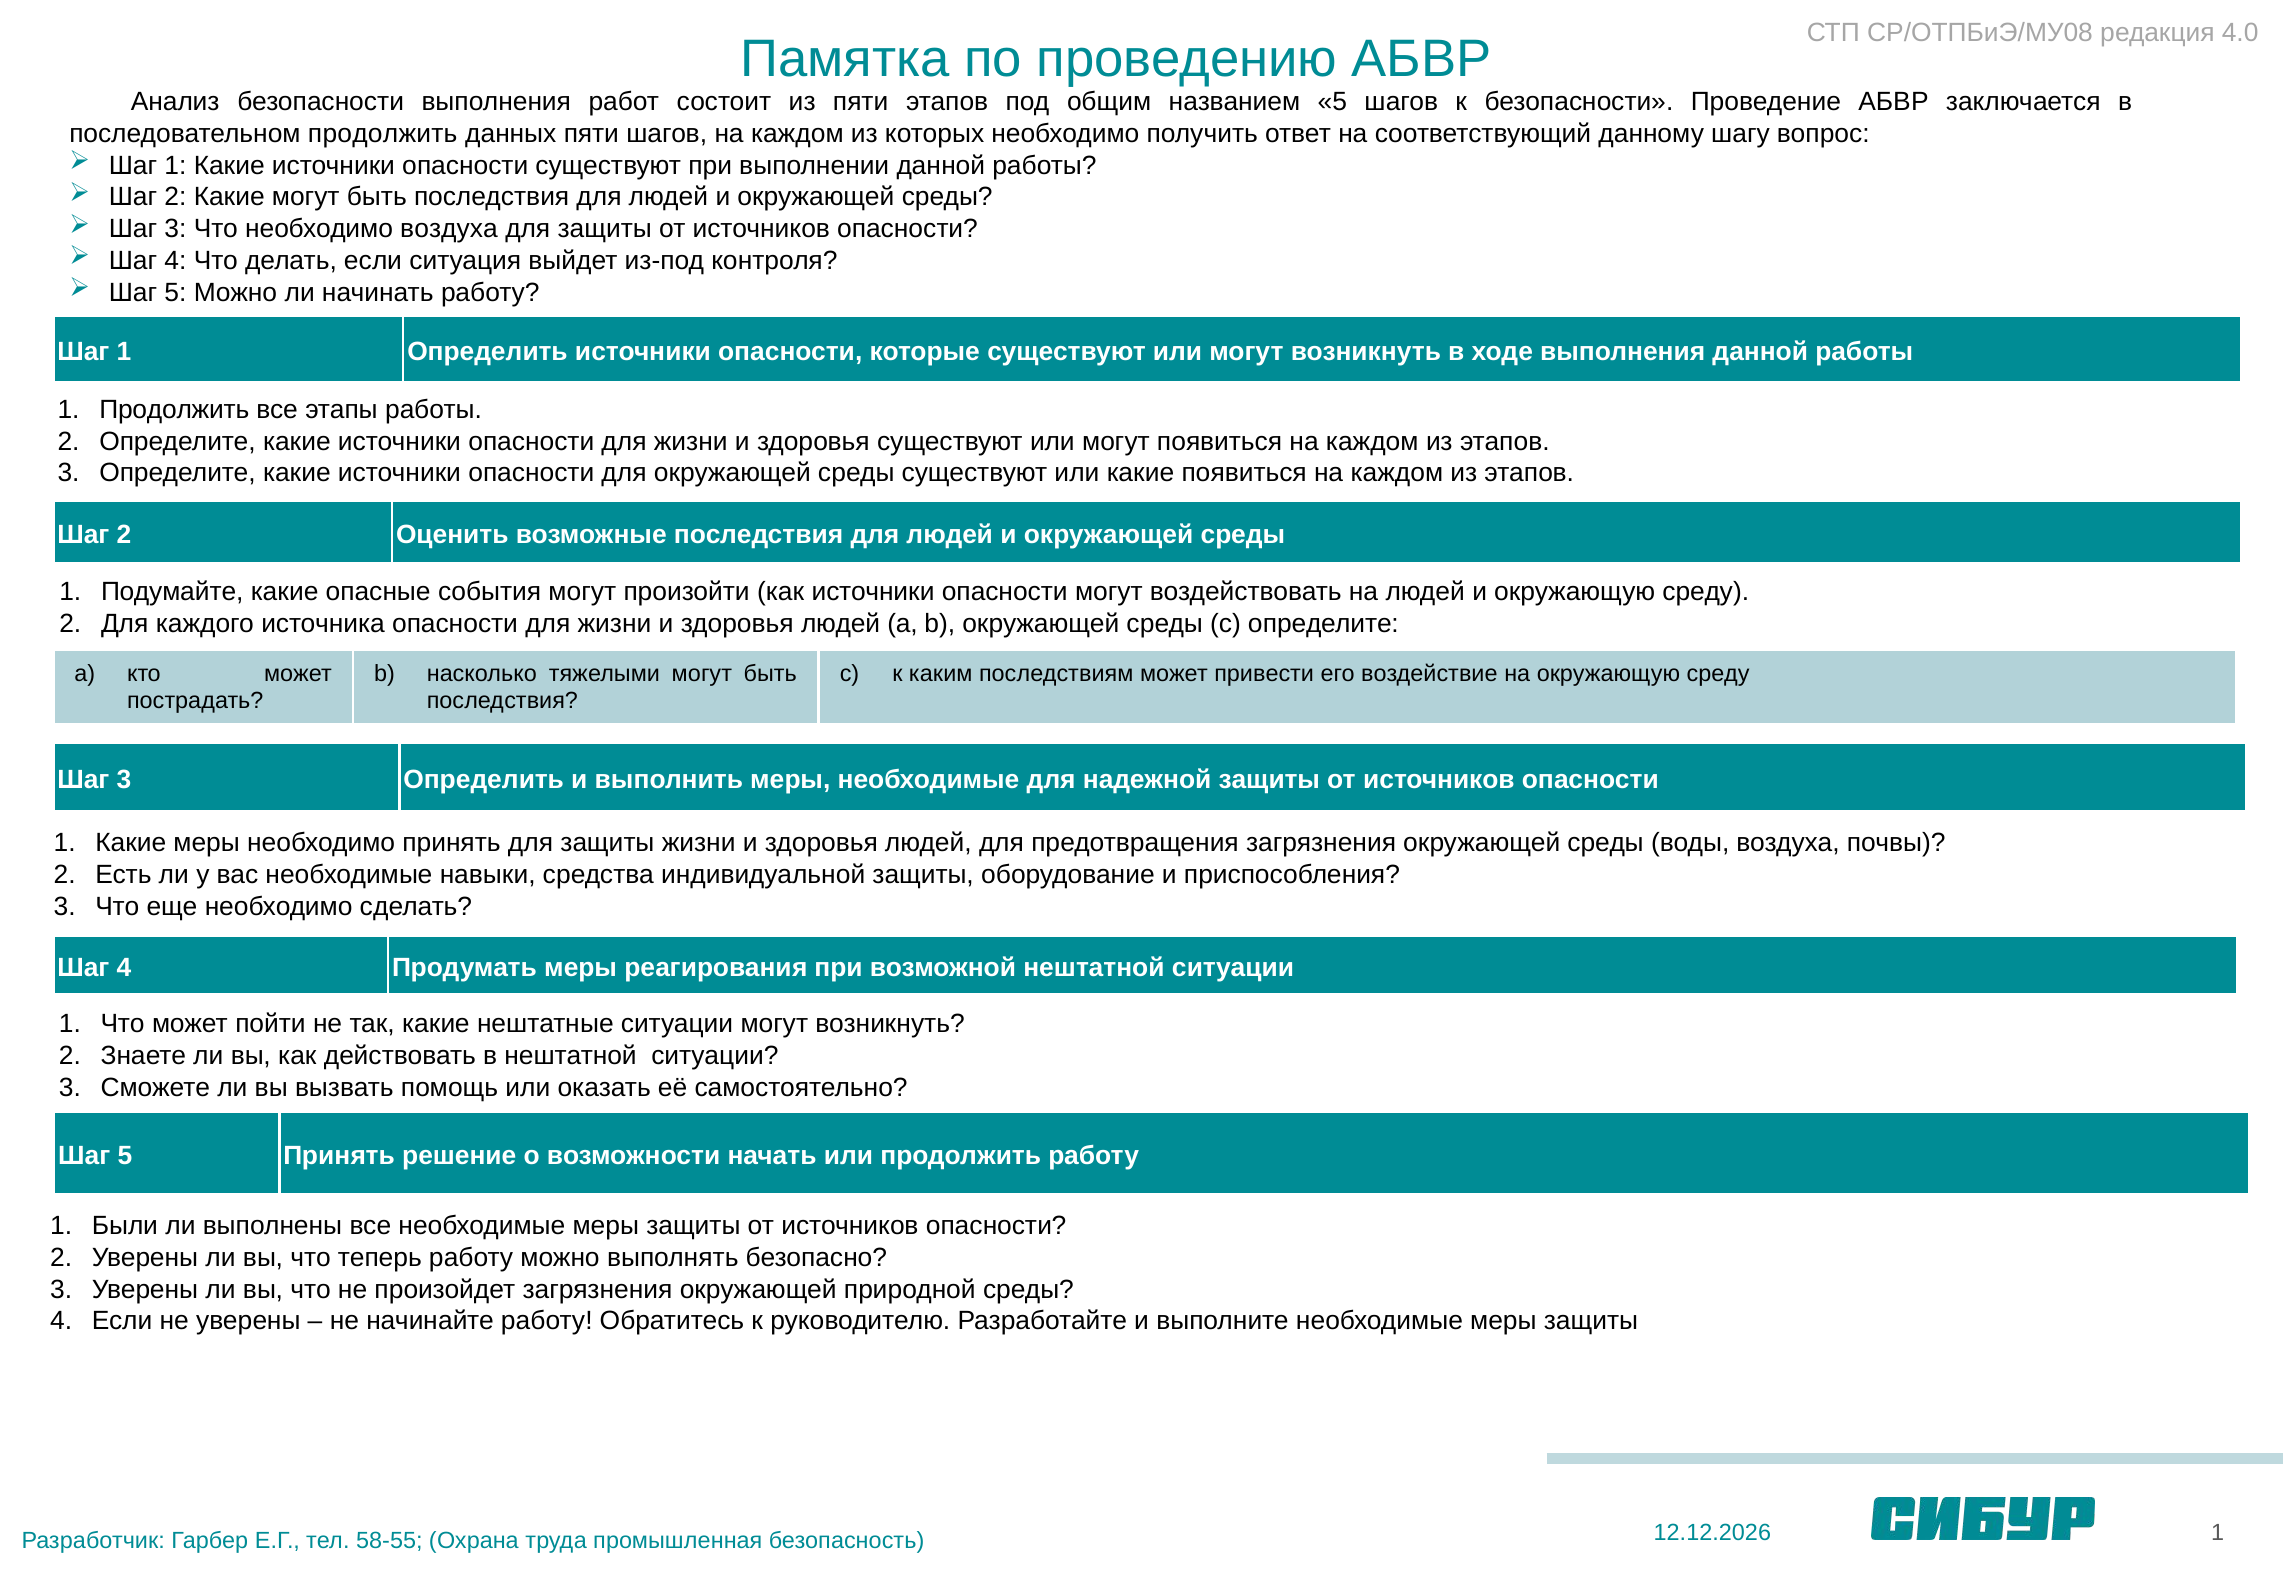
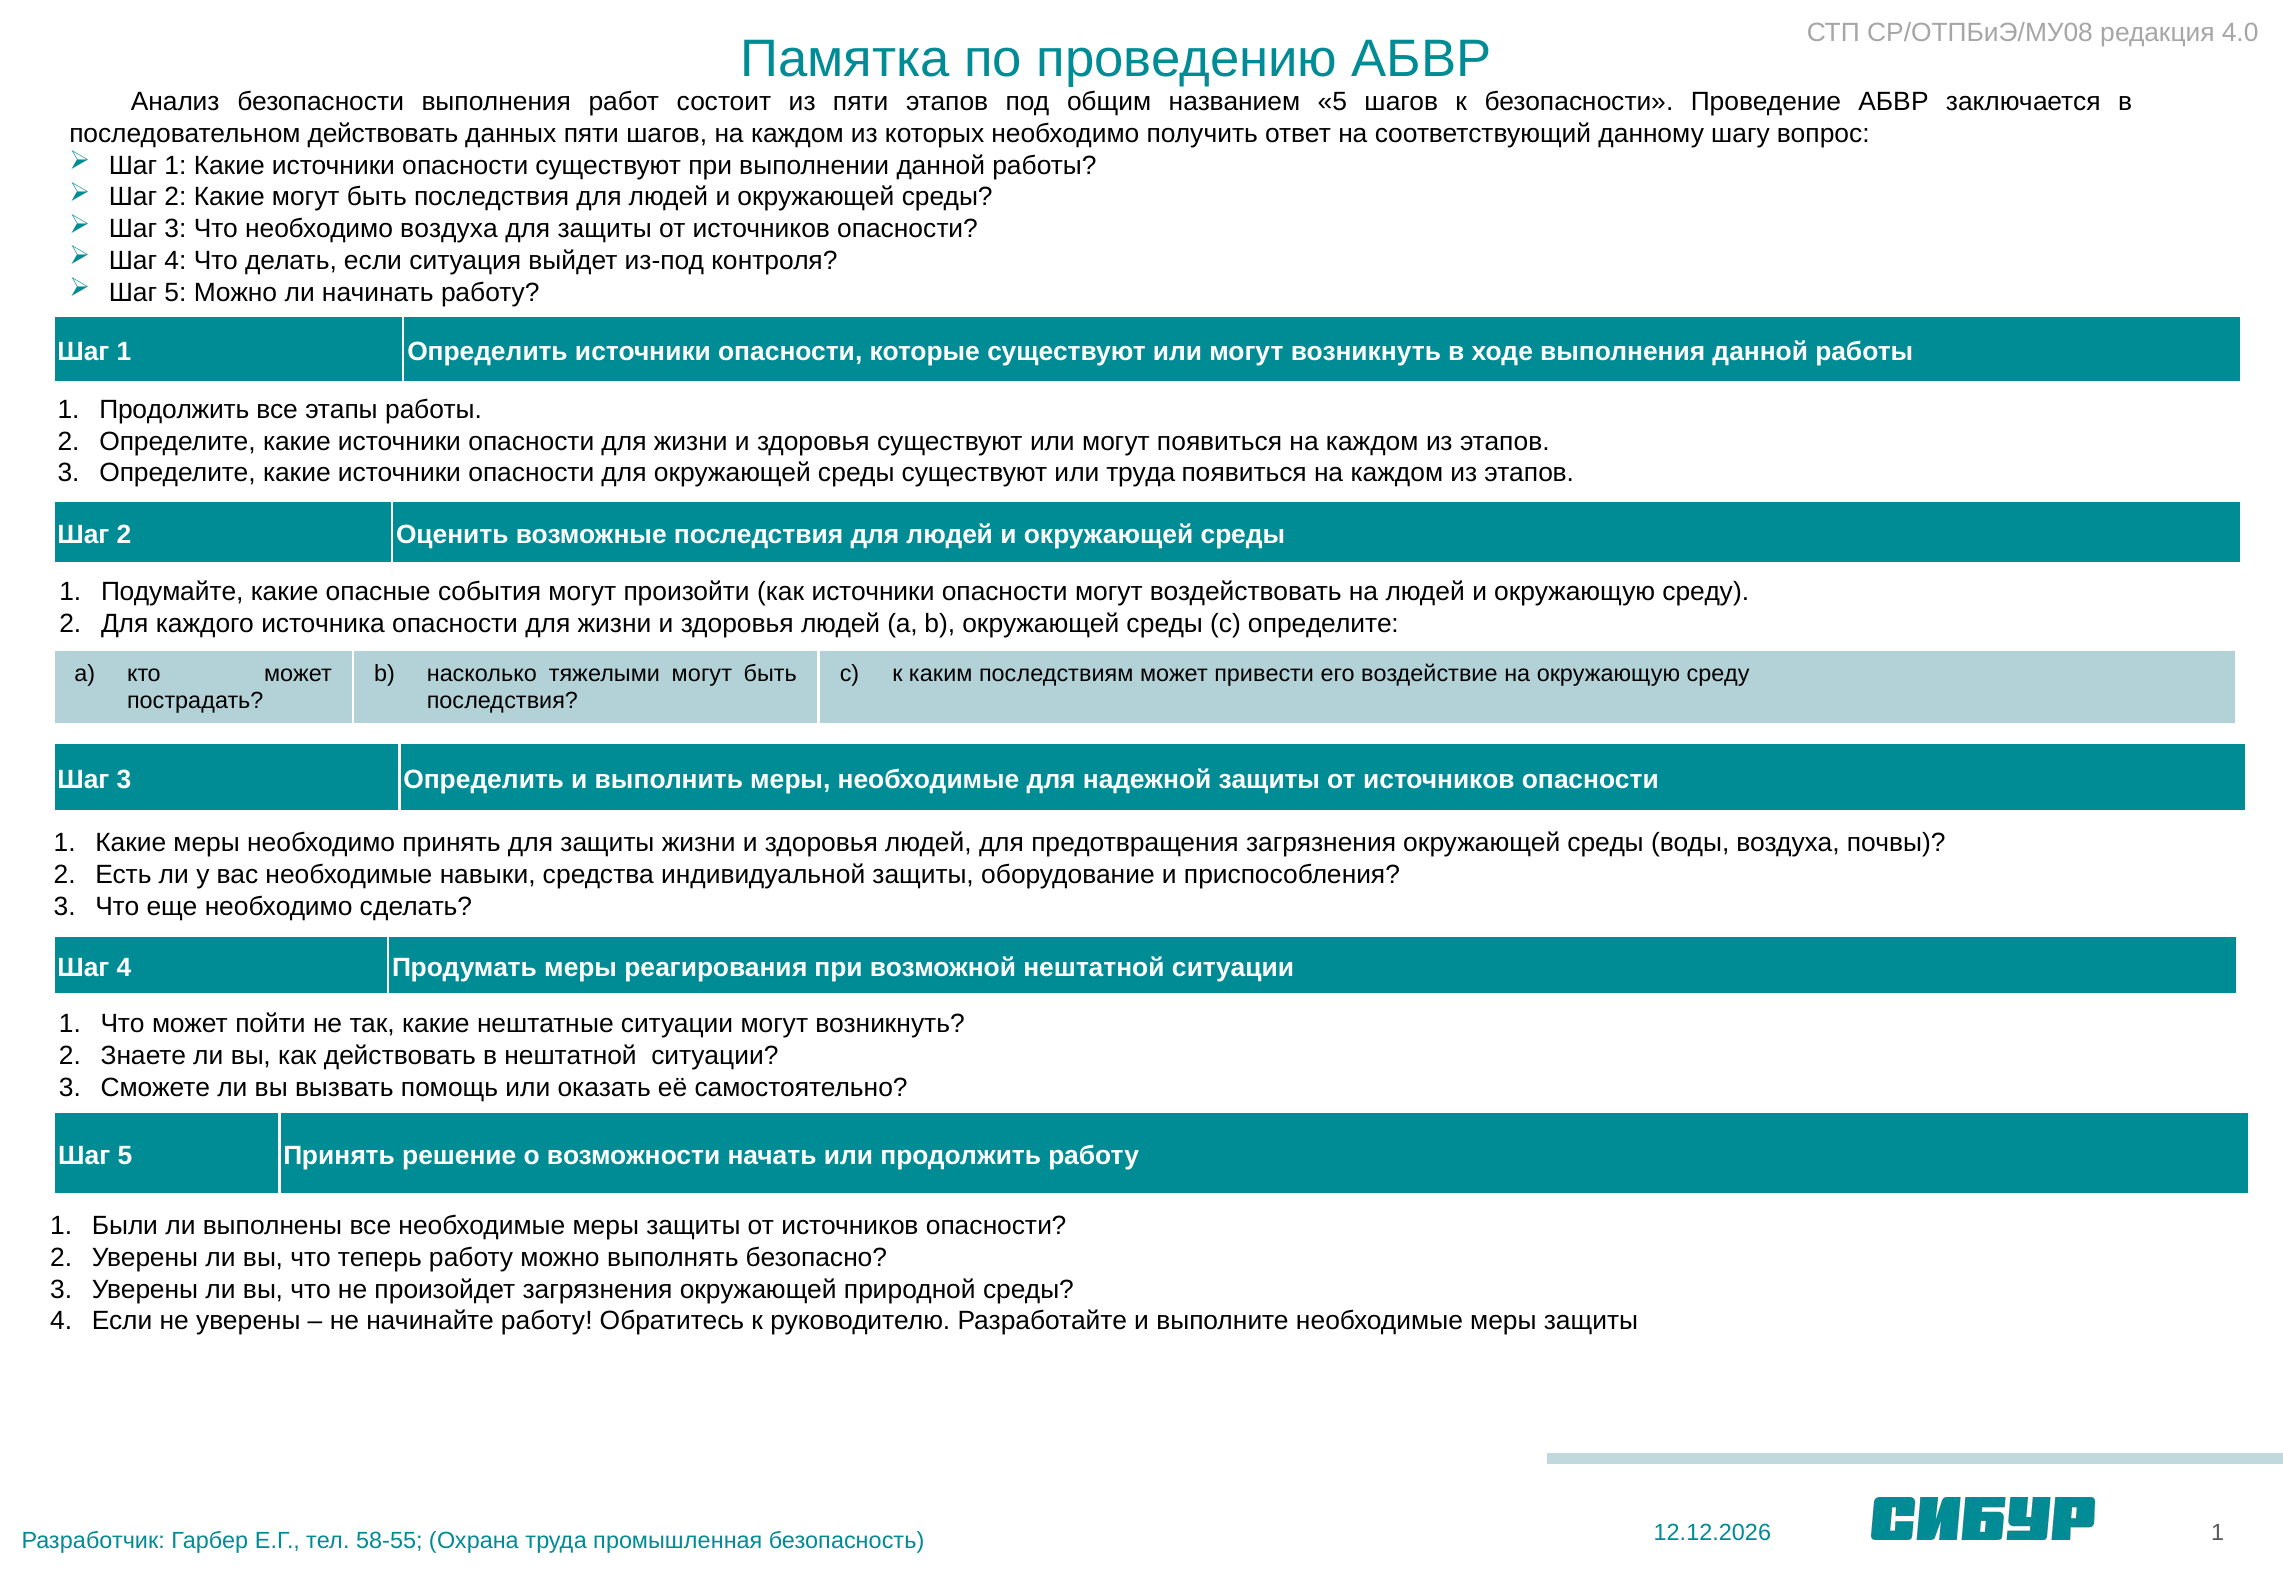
последовательном продолжить: продолжить -> действовать
или какие: какие -> труда
